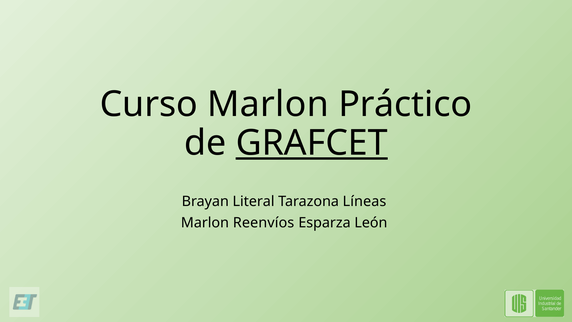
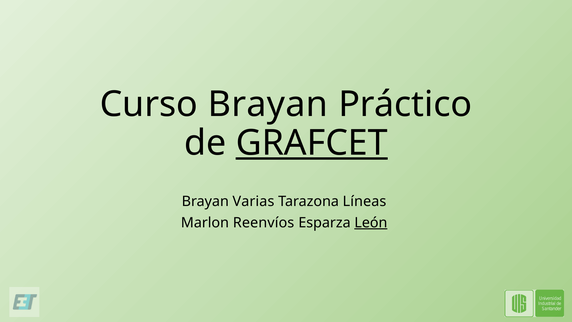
Curso Marlon: Marlon -> Brayan
Literal: Literal -> Varias
León underline: none -> present
